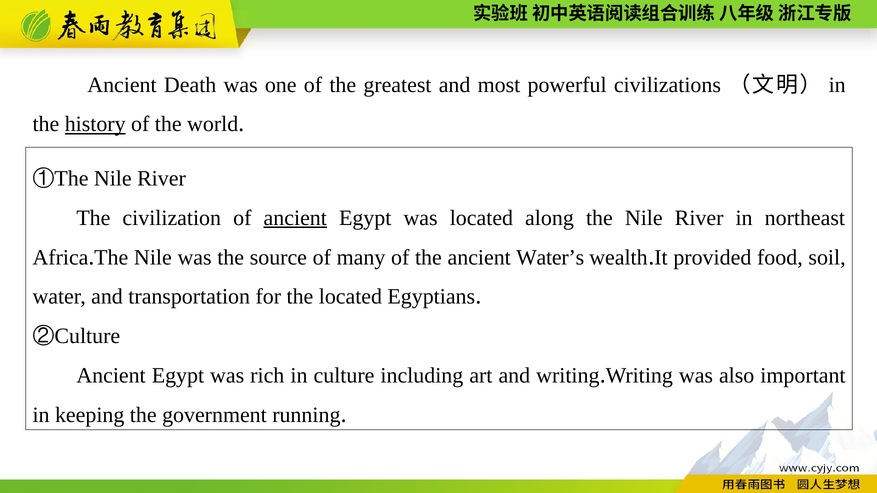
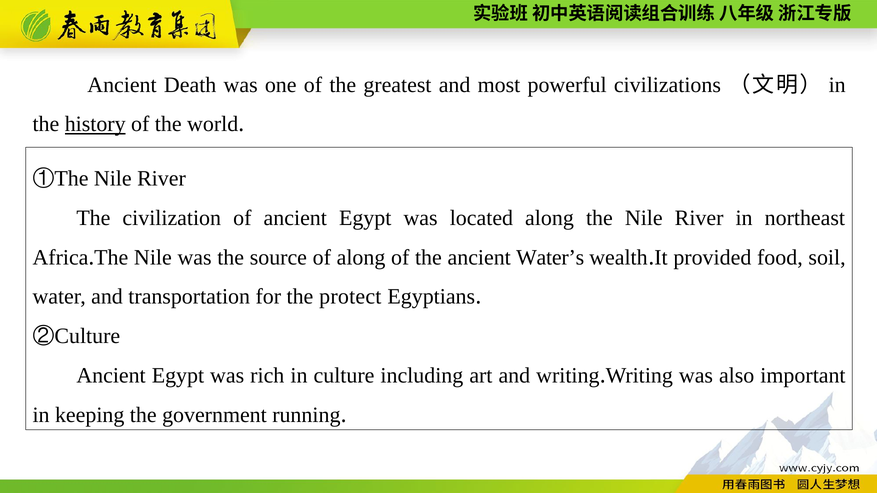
ancient at (295, 218) underline: present -> none
of many: many -> along
the located: located -> protect
